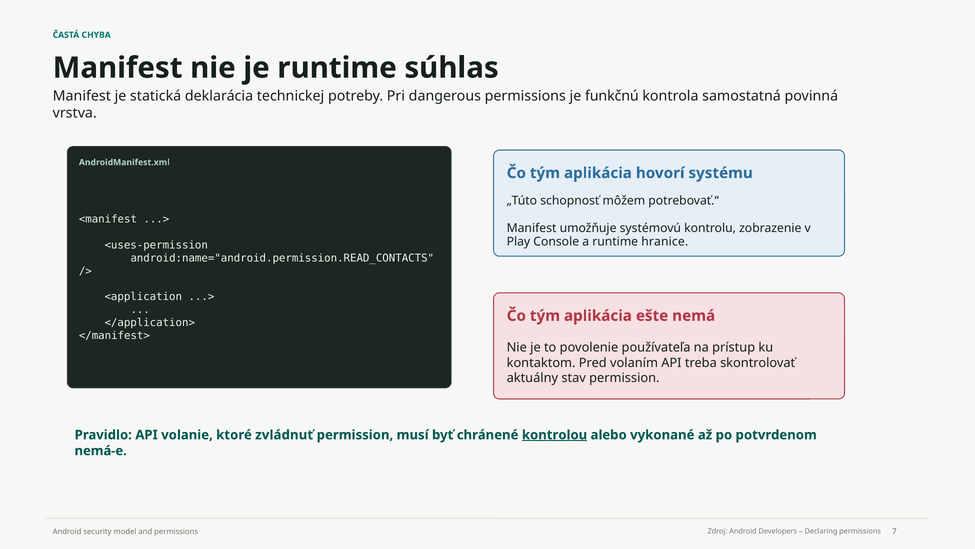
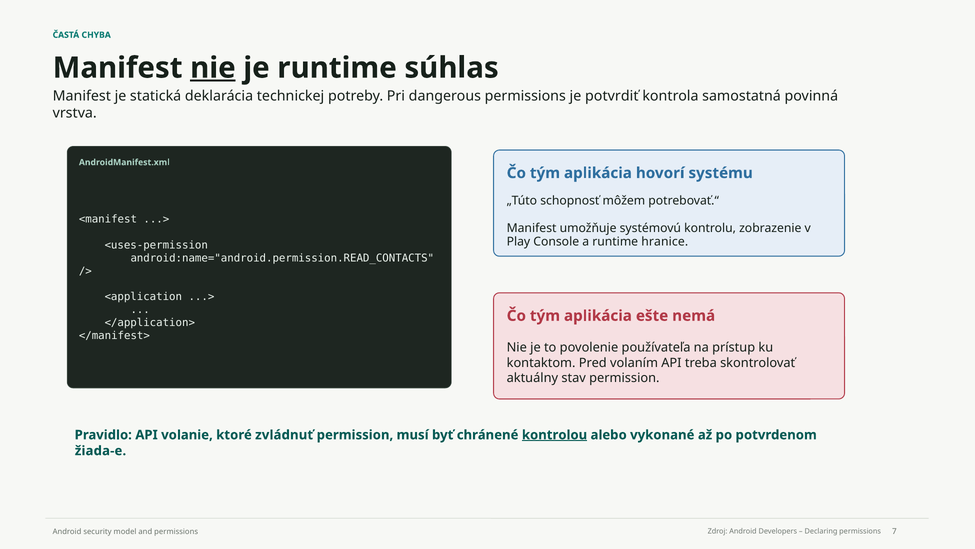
nie at (213, 68) underline: none -> present
funkčnú: funkčnú -> potvrdiť
nemá-e: nemá-e -> žiada-e
